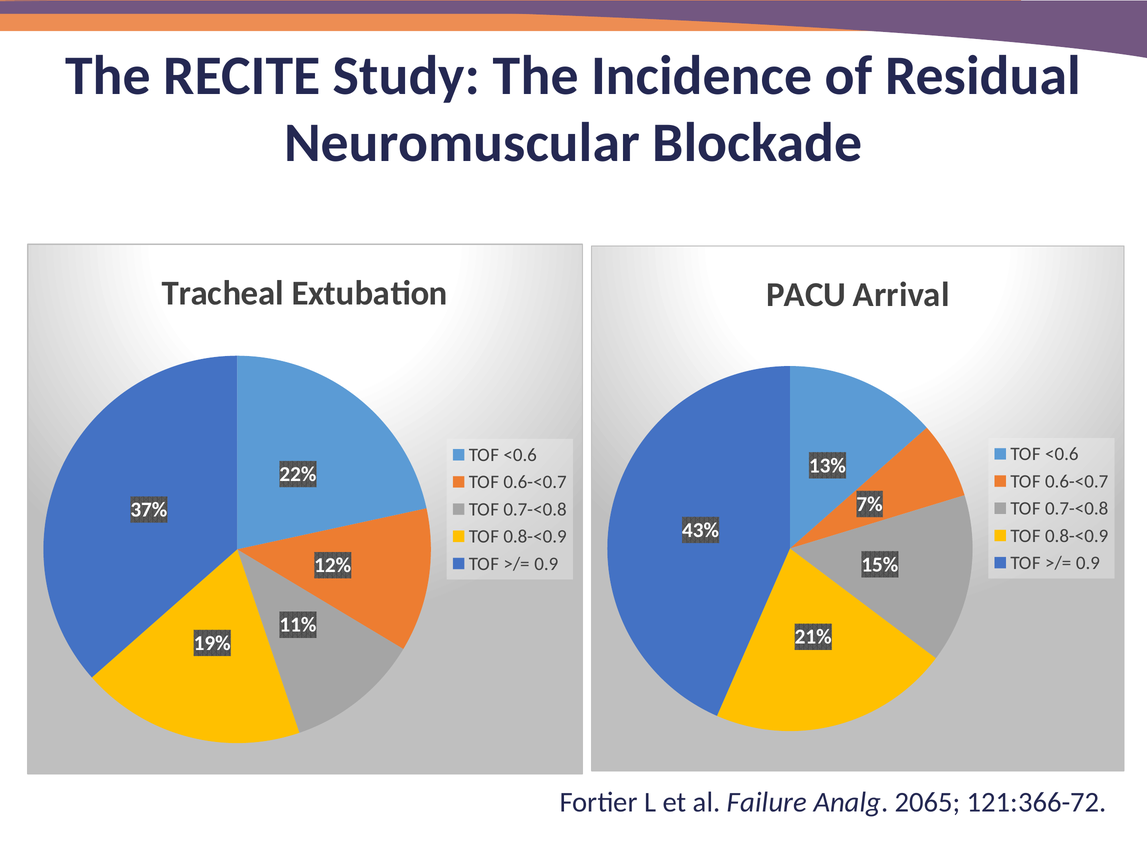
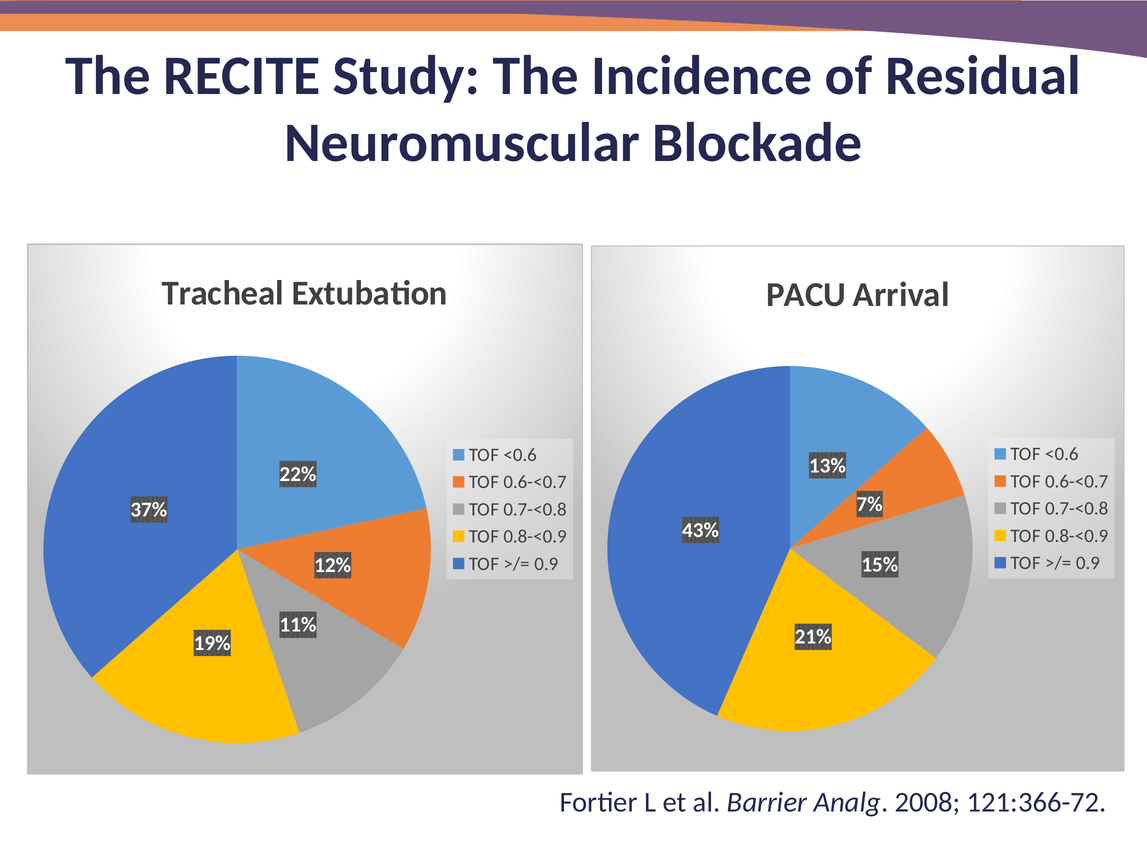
Failure: Failure -> Barrier
2065: 2065 -> 2008
